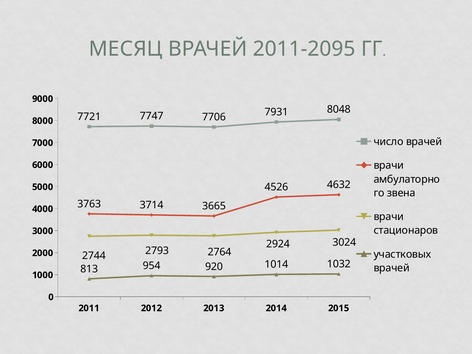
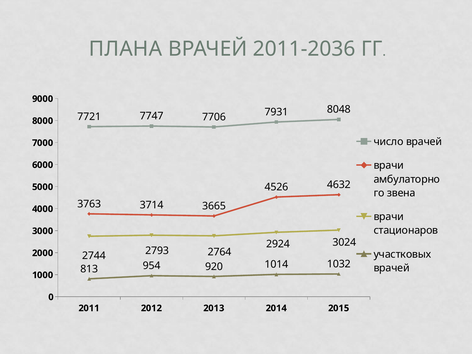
МЕСЯЦ: МЕСЯЦ -> ПЛАНА
2011-2095: 2011-2095 -> 2011-2036
